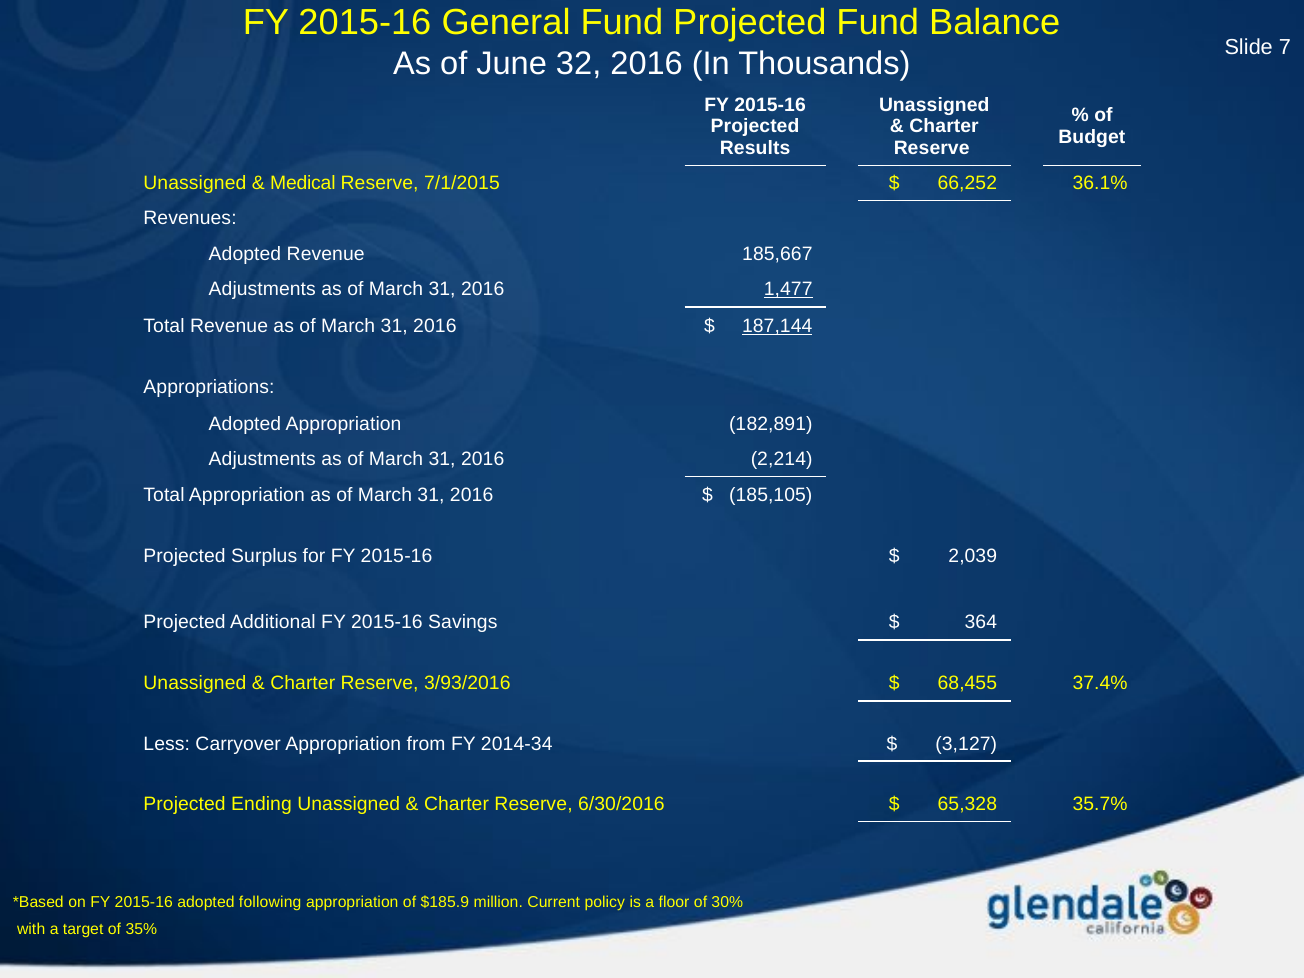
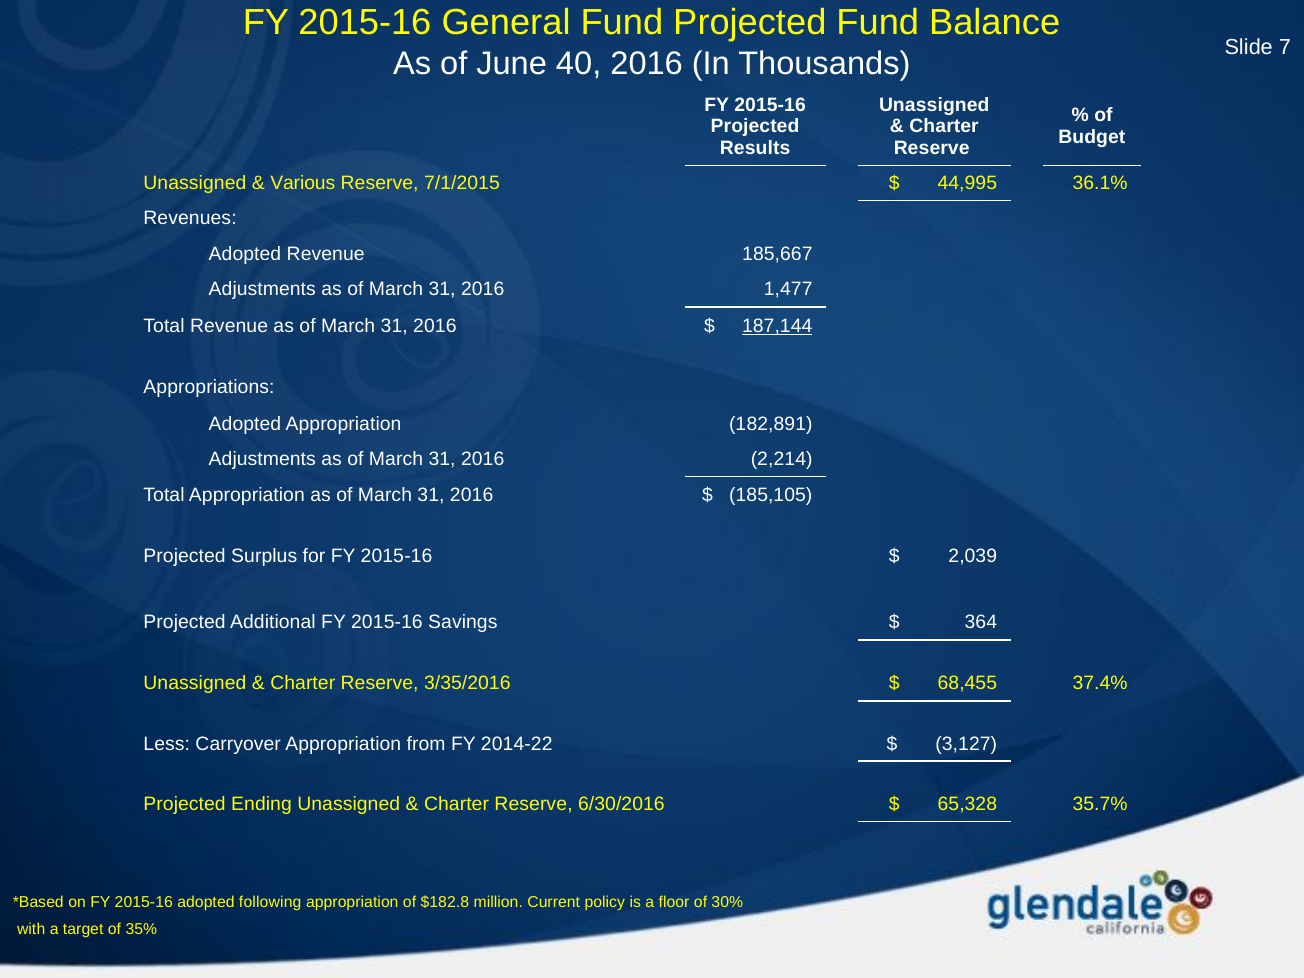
32: 32 -> 40
Medical: Medical -> Various
66,252: 66,252 -> 44,995
1,477 underline: present -> none
3/93/2016: 3/93/2016 -> 3/35/2016
2014-34: 2014-34 -> 2014-22
$185.9: $185.9 -> $182.8
